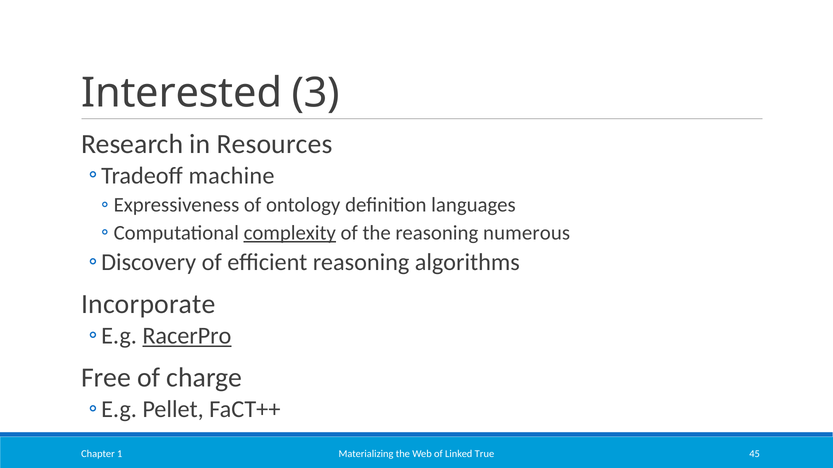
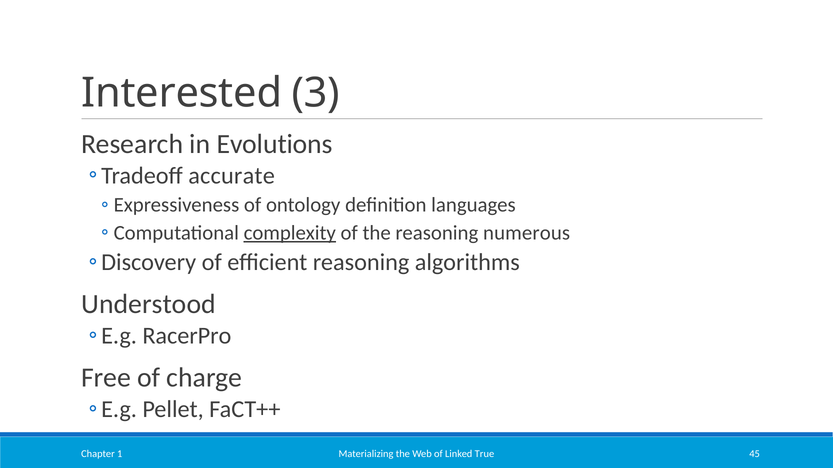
Resources: Resources -> Evolutions
machine: machine -> accurate
Incorporate: Incorporate -> Understood
RacerPro underline: present -> none
